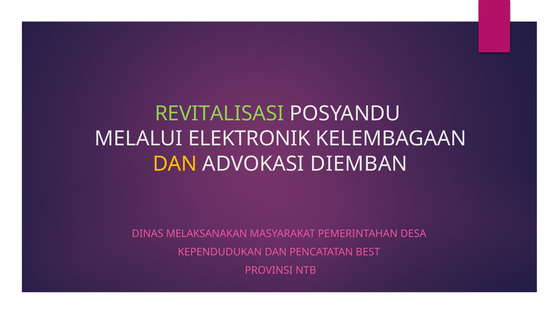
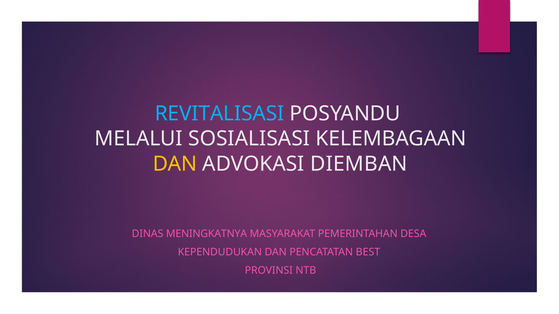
REVITALISASI colour: light green -> light blue
ELEKTRONIK: ELEKTRONIK -> SOSIALISASI
MELAKSANAKAN: MELAKSANAKAN -> MENINGKATNYA
